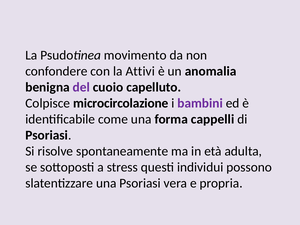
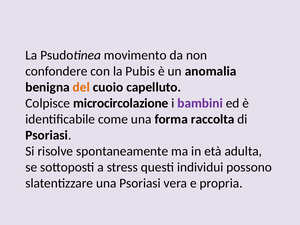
Attivi: Attivi -> Pubis
del colour: purple -> orange
cappelli: cappelli -> raccolta
